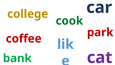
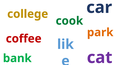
park colour: red -> orange
